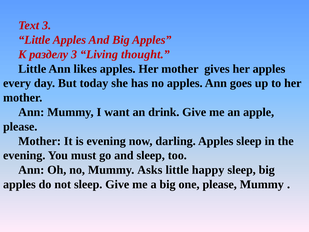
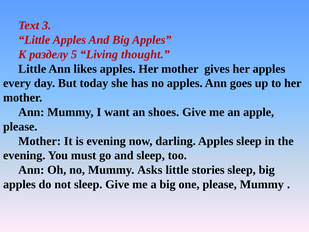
разделу 3: 3 -> 5
drink: drink -> shoes
happy: happy -> stories
